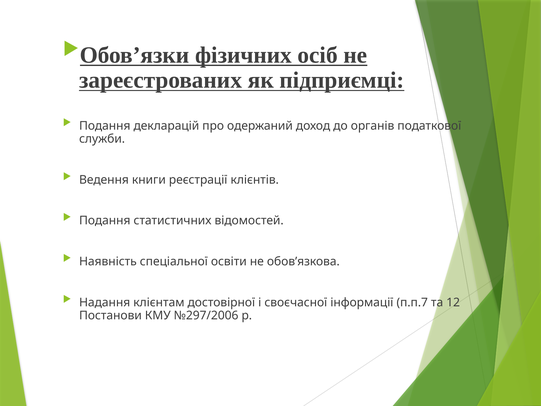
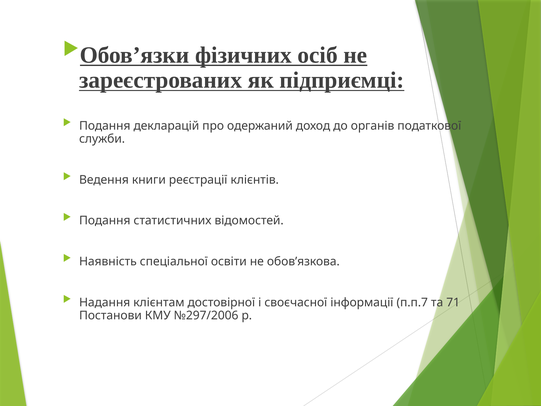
12: 12 -> 71
